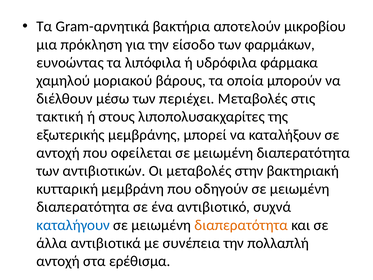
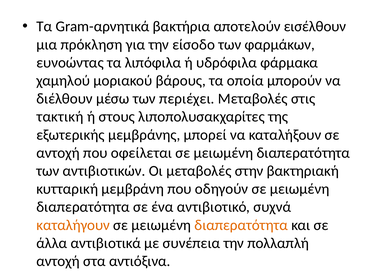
μικροβίου: μικροβίου -> εισέλθουν
καταλήγουν colour: blue -> orange
ερέθισμα: ερέθισμα -> αντιόξινα
